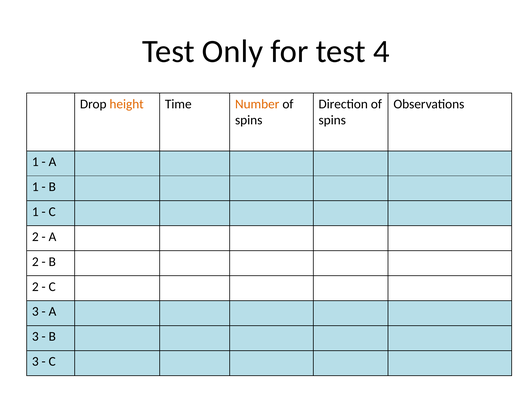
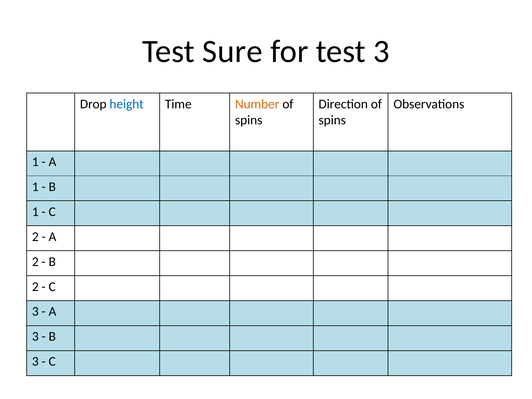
Only: Only -> Sure
test 4: 4 -> 3
height colour: orange -> blue
